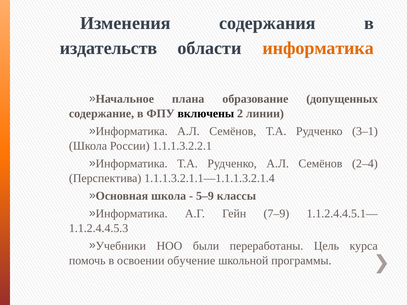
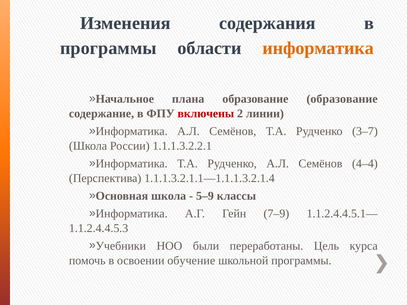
издательств at (109, 48): издательств -> программы
образование допущенных: допущенных -> образование
включены colour: black -> red
3–1: 3–1 -> 3–7
2–4: 2–4 -> 4–4
